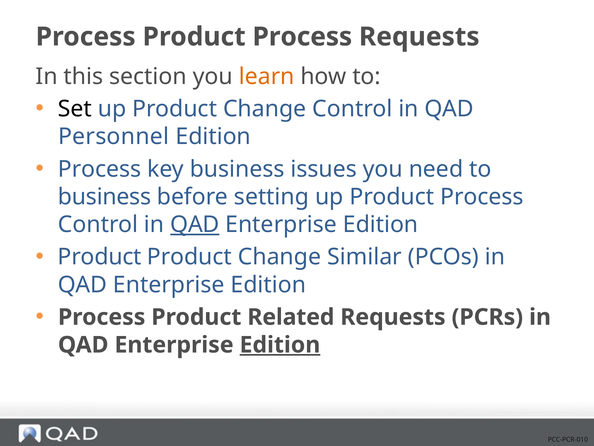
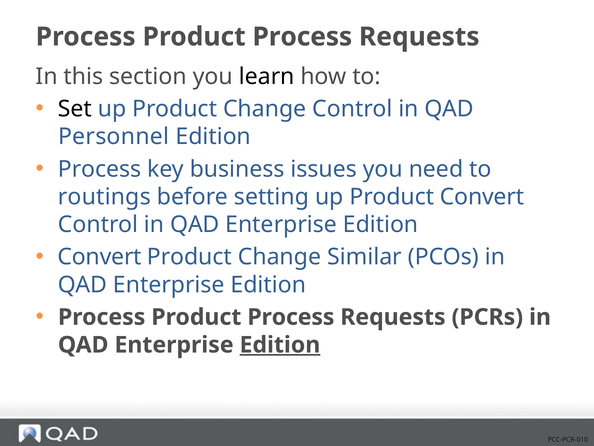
learn colour: orange -> black
business at (105, 197): business -> routings
up Product Process: Process -> Convert
QAD at (195, 224) underline: present -> none
Product at (100, 257): Product -> Convert
Related at (291, 317): Related -> Process
